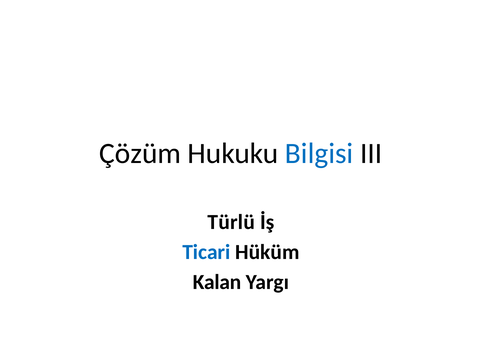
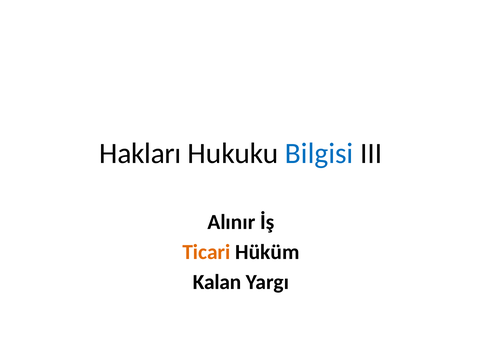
Çözüm: Çözüm -> Hakları
Türlü: Türlü -> Alınır
Ticari colour: blue -> orange
